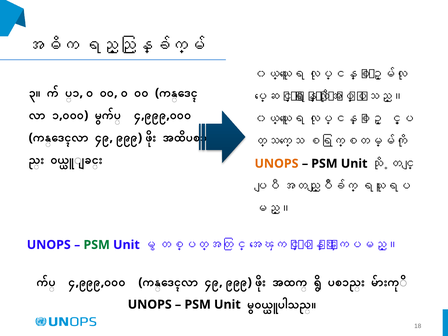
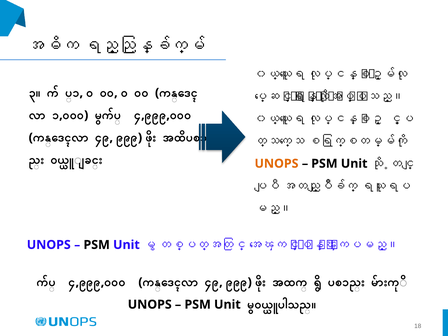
PSM at (97, 245) colour: green -> black
